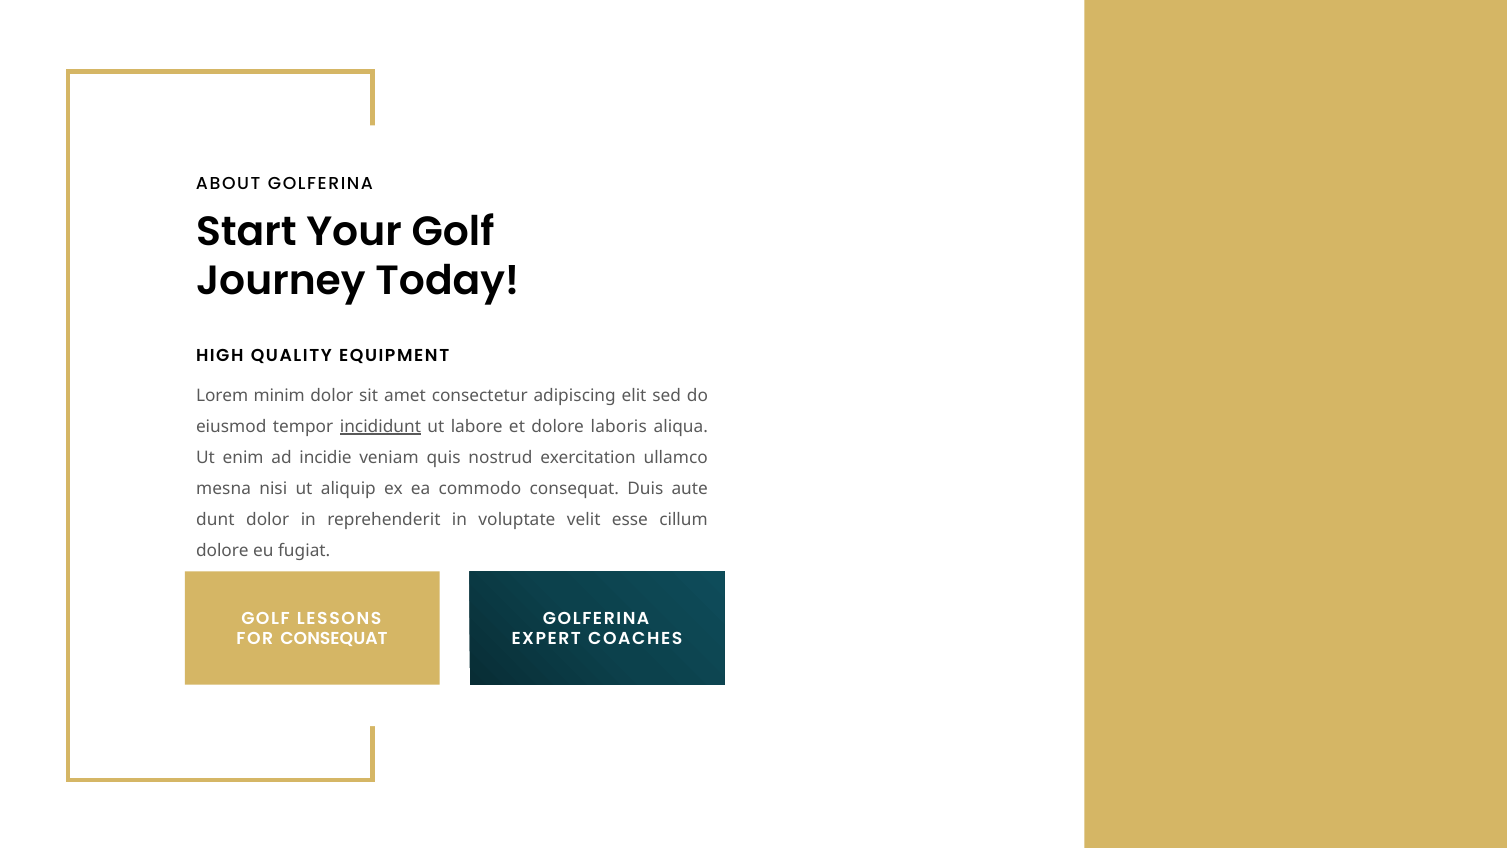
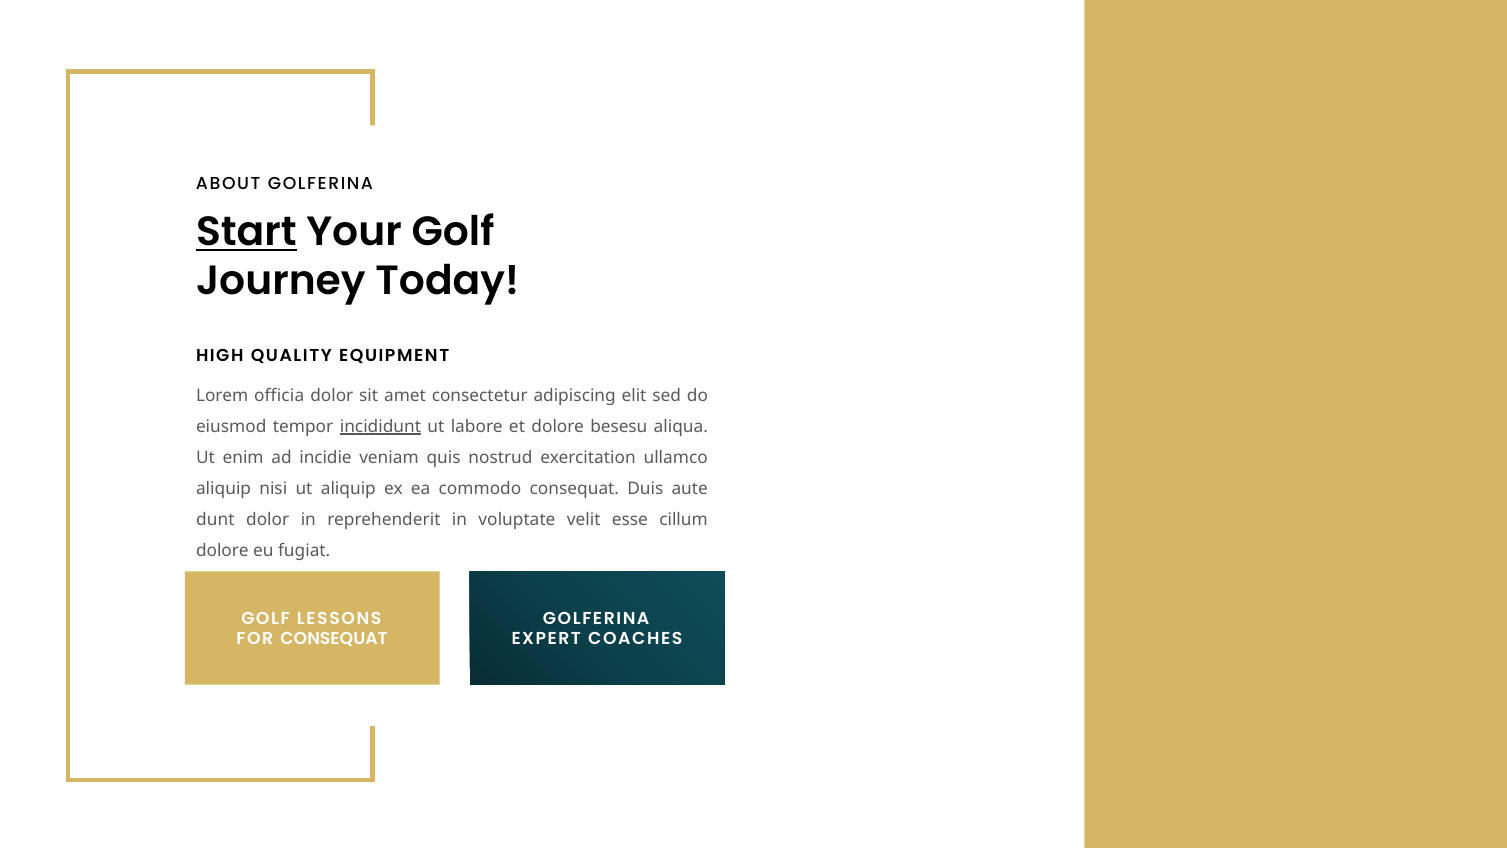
Start underline: none -> present
minim: minim -> officia
laboris: laboris -> besesu
mesna at (224, 489): mesna -> aliquip
